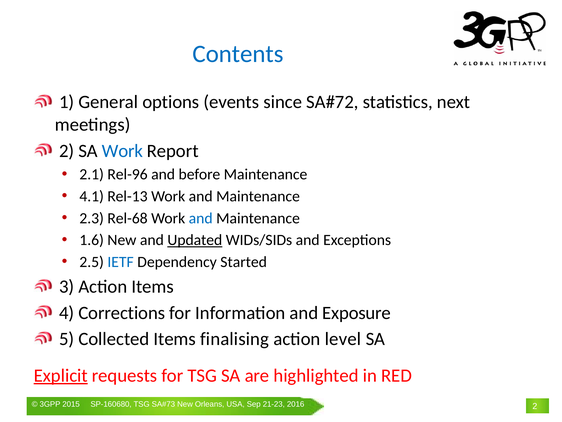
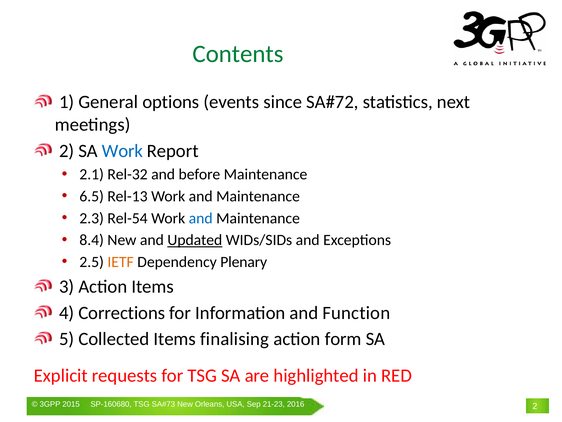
Contents colour: blue -> green
Rel-96: Rel-96 -> Rel-32
4.1: 4.1 -> 6.5
Rel-68: Rel-68 -> Rel-54
1.6: 1.6 -> 8.4
IETF colour: blue -> orange
Started: Started -> Plenary
Exposure: Exposure -> Function
level: level -> form
Explicit underline: present -> none
